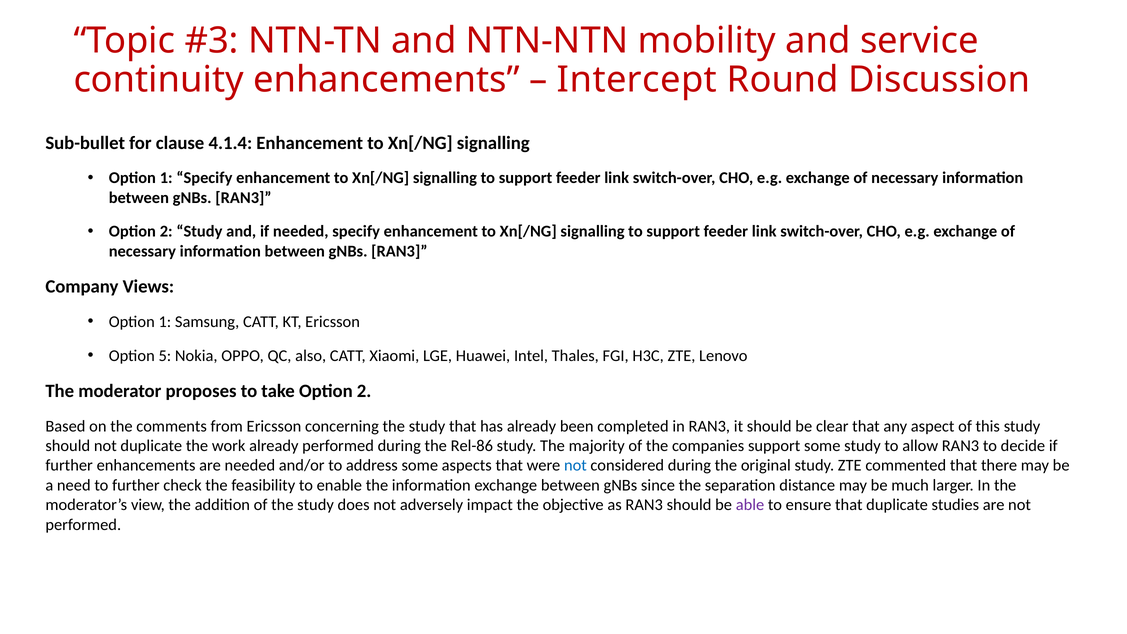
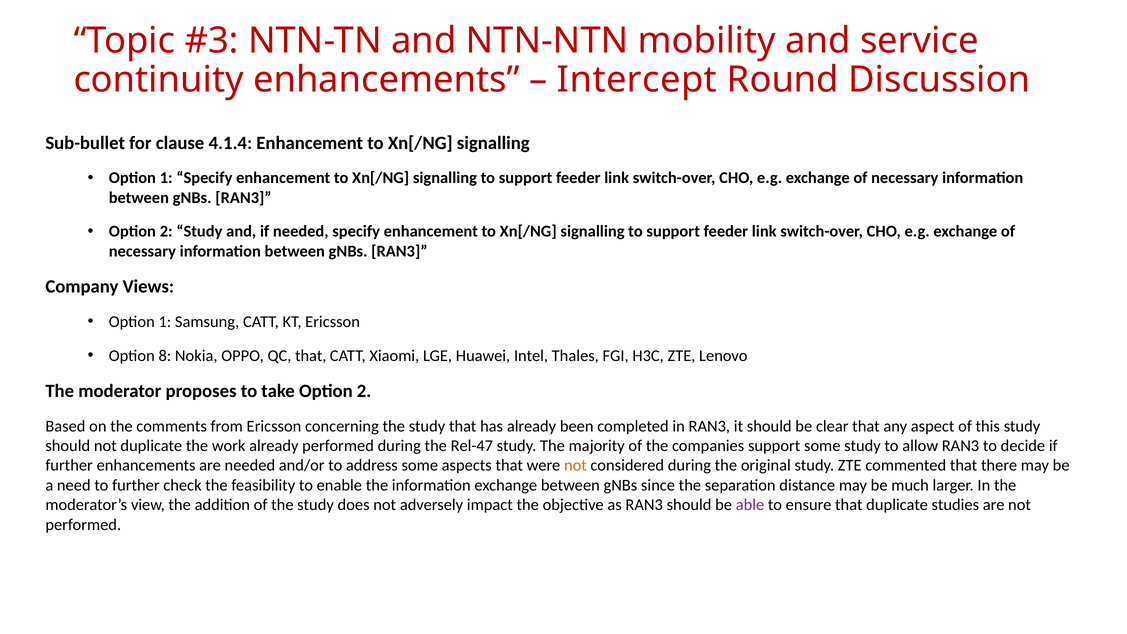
5: 5 -> 8
QC also: also -> that
Rel-86: Rel-86 -> Rel-47
not at (575, 466) colour: blue -> orange
